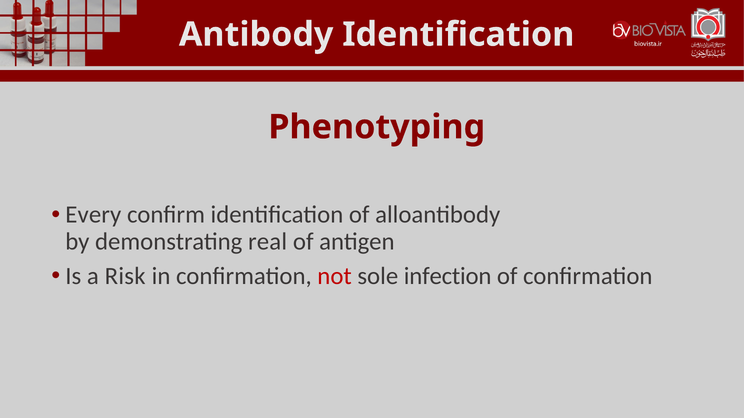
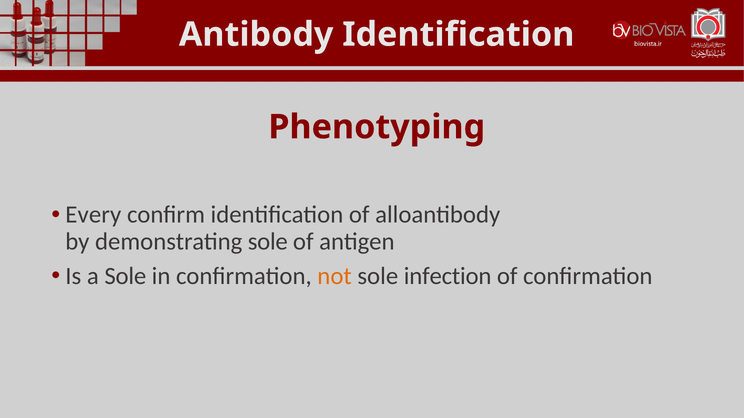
demonstrating real: real -> sole
a Risk: Risk -> Sole
not colour: red -> orange
